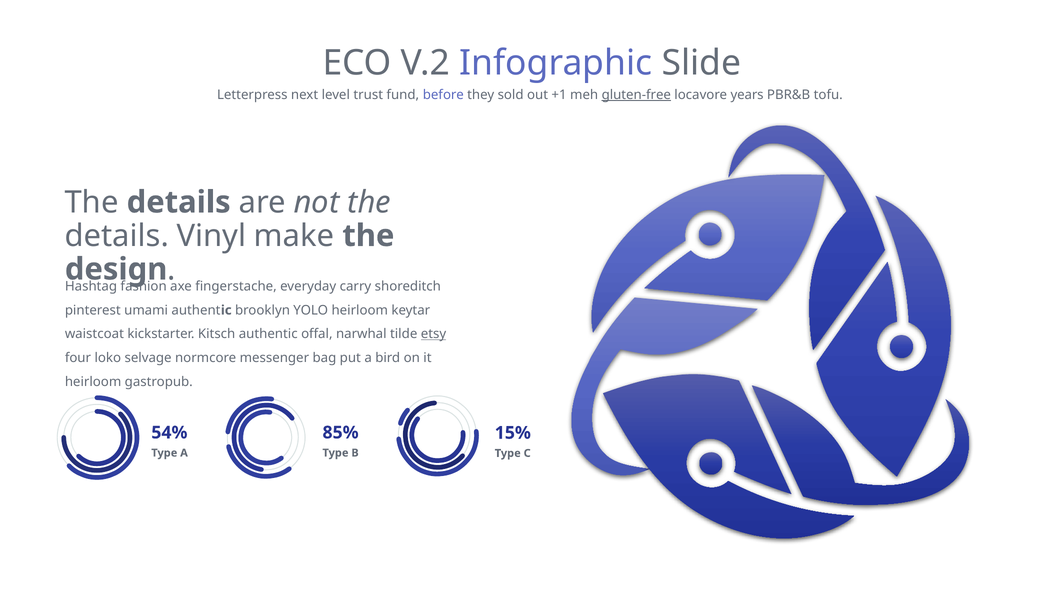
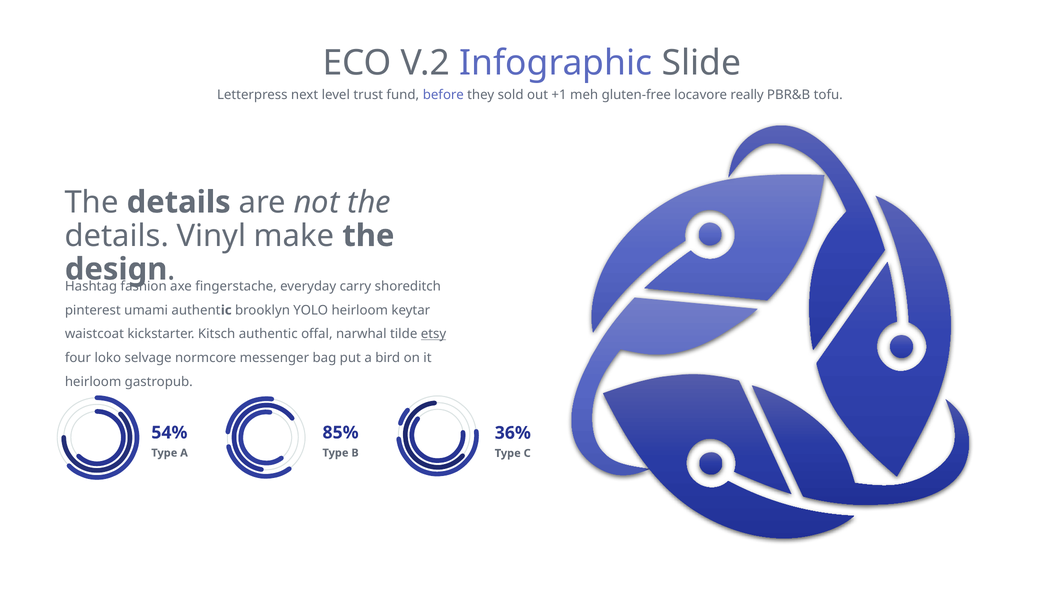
gluten-free underline: present -> none
years: years -> really
15%: 15% -> 36%
